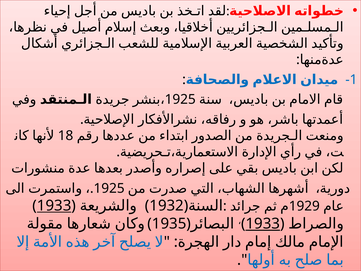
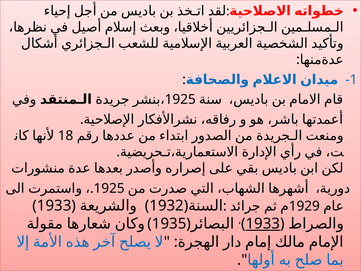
1933 at (54, 205) underline: present -> none
